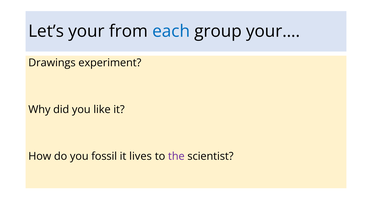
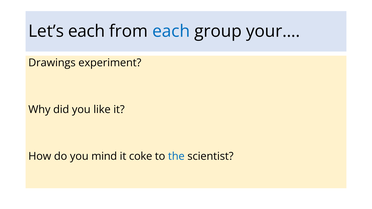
Let’s your: your -> each
fossil: fossil -> mind
lives: lives -> coke
the colour: purple -> blue
